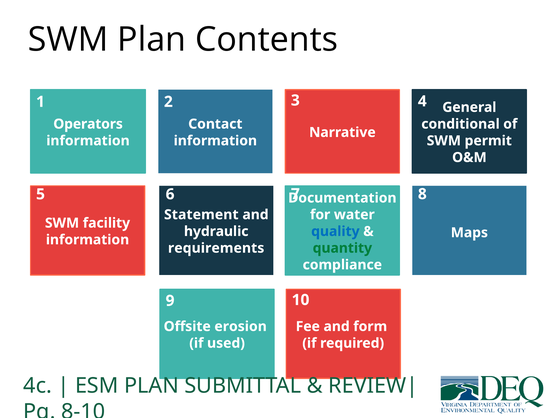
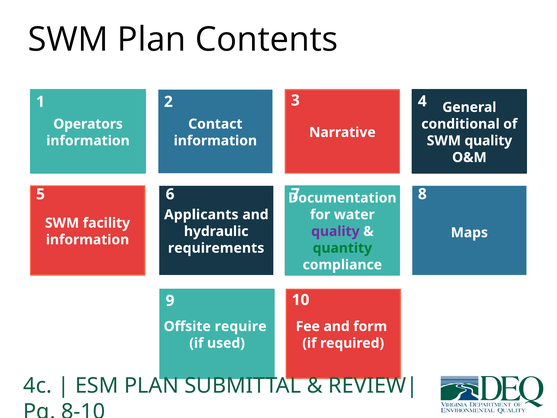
SWM permit: permit -> quality
Statement: Statement -> Applicants
quality at (335, 231) colour: blue -> purple
erosion: erosion -> require
